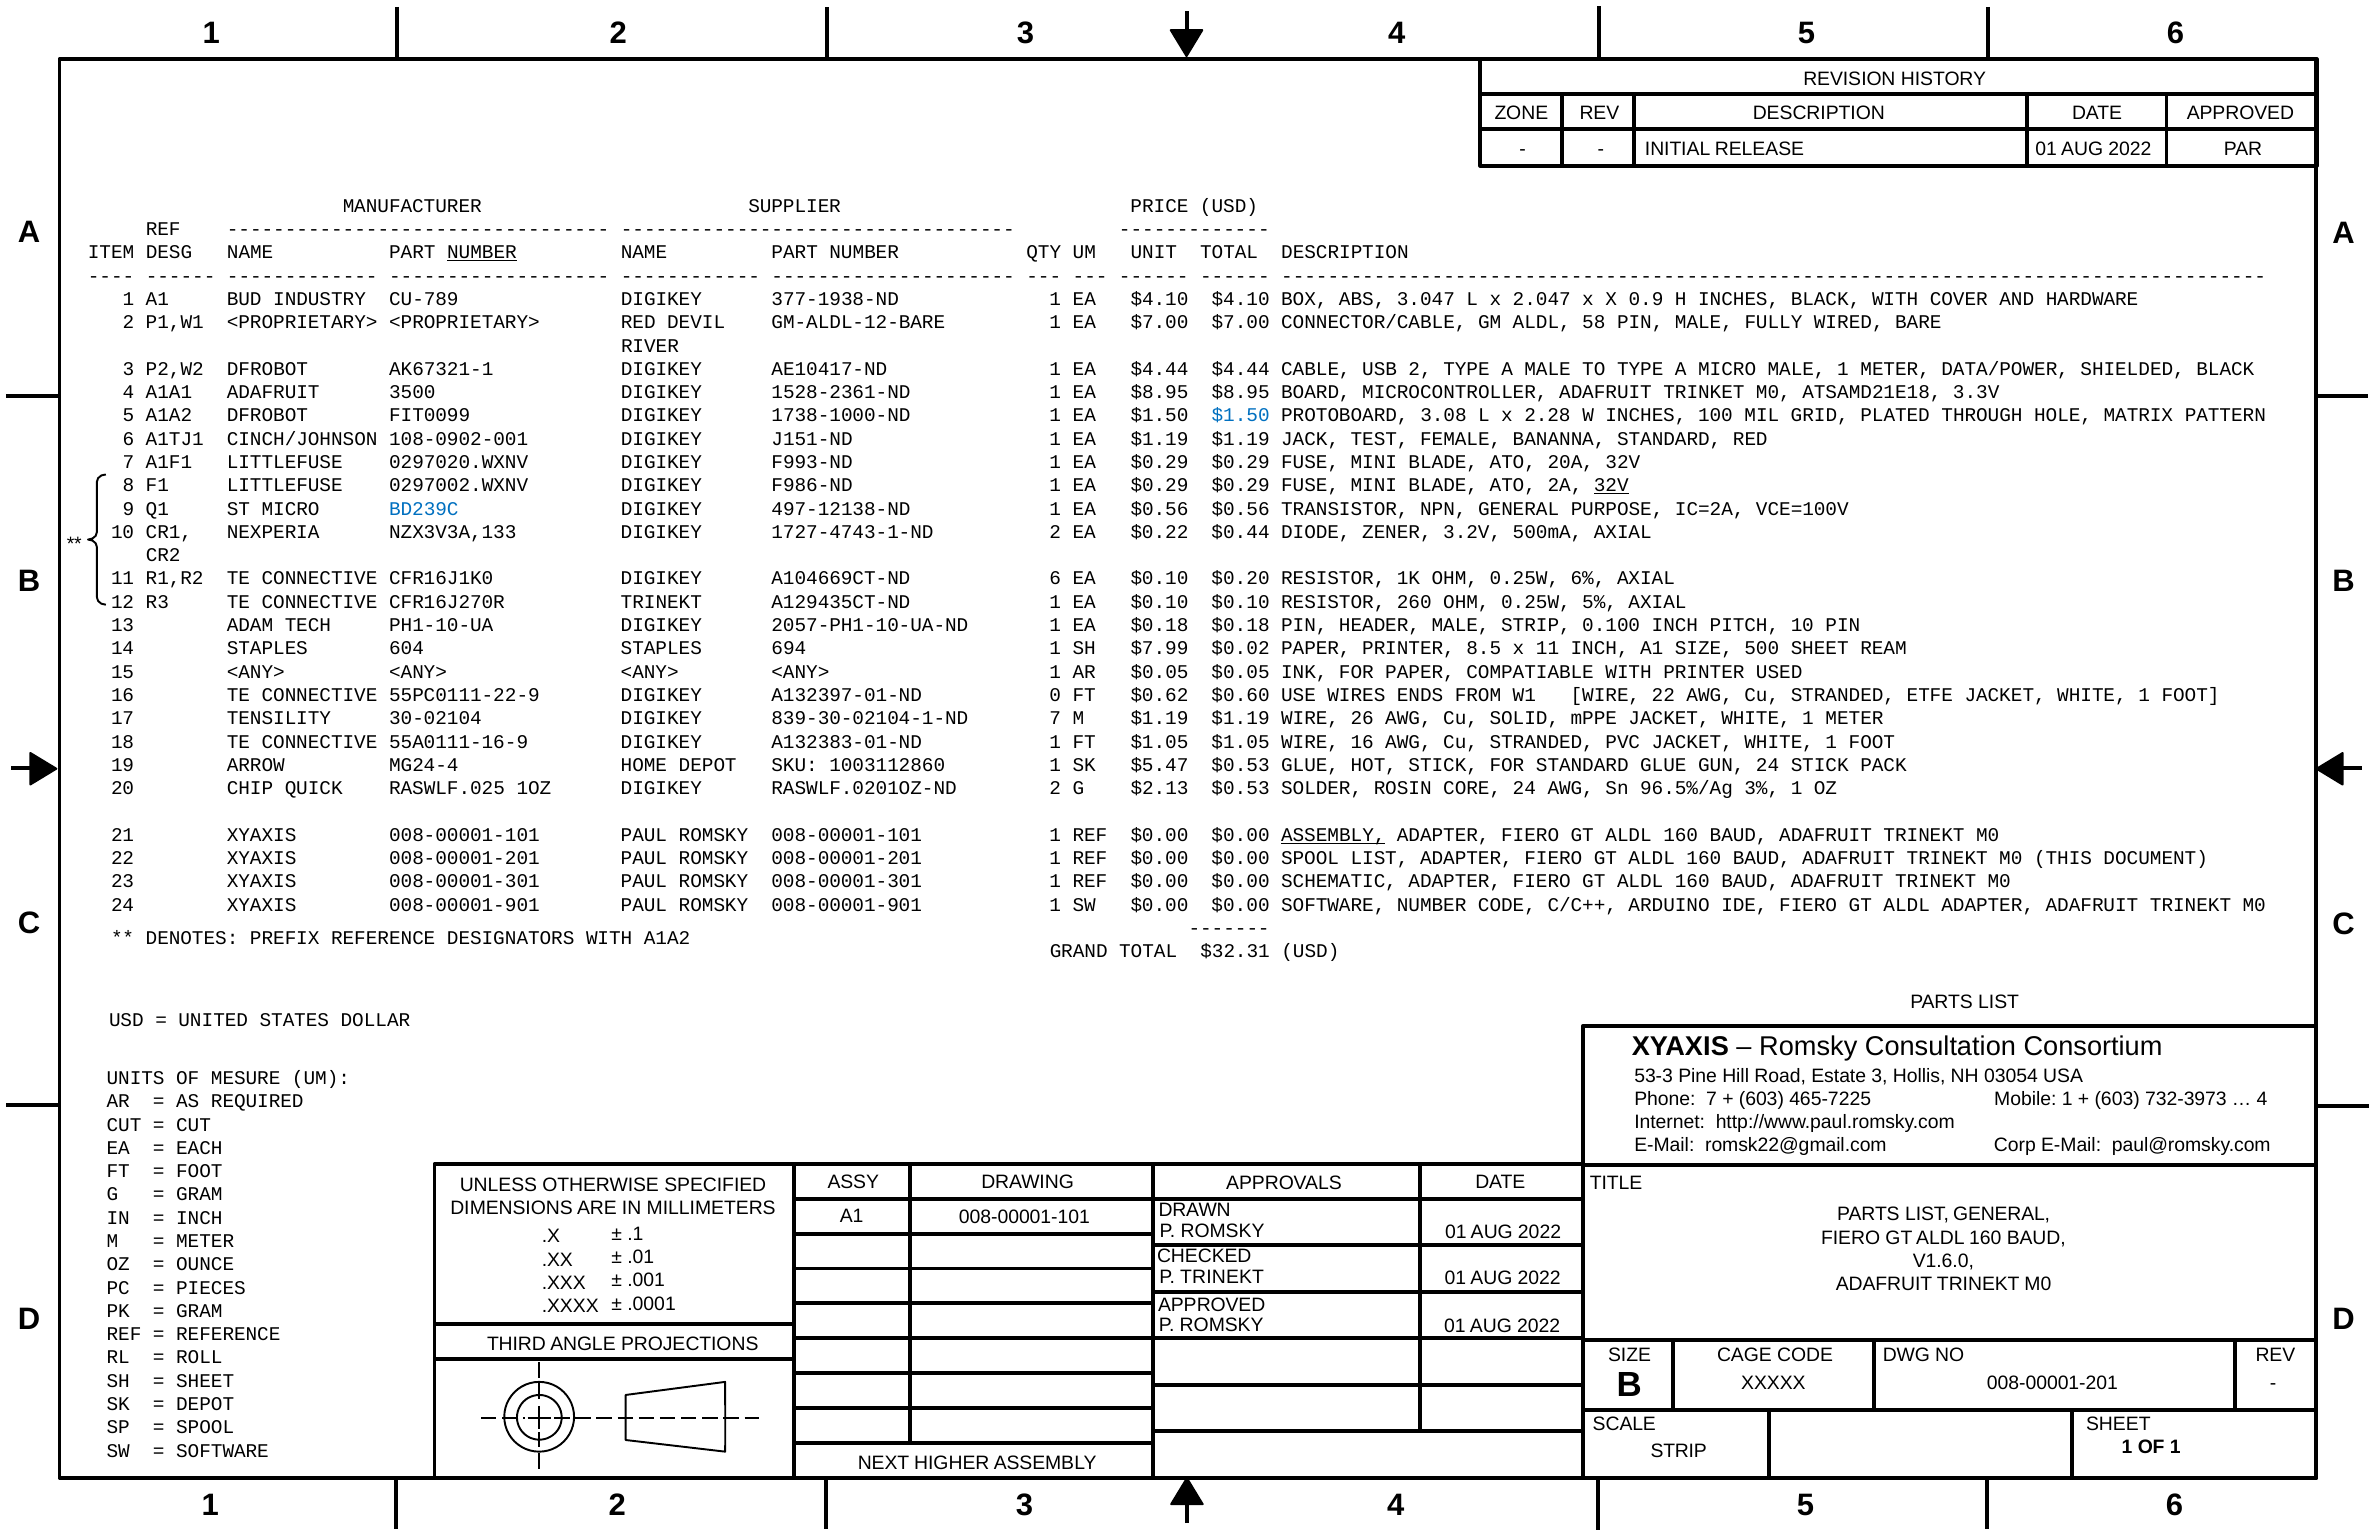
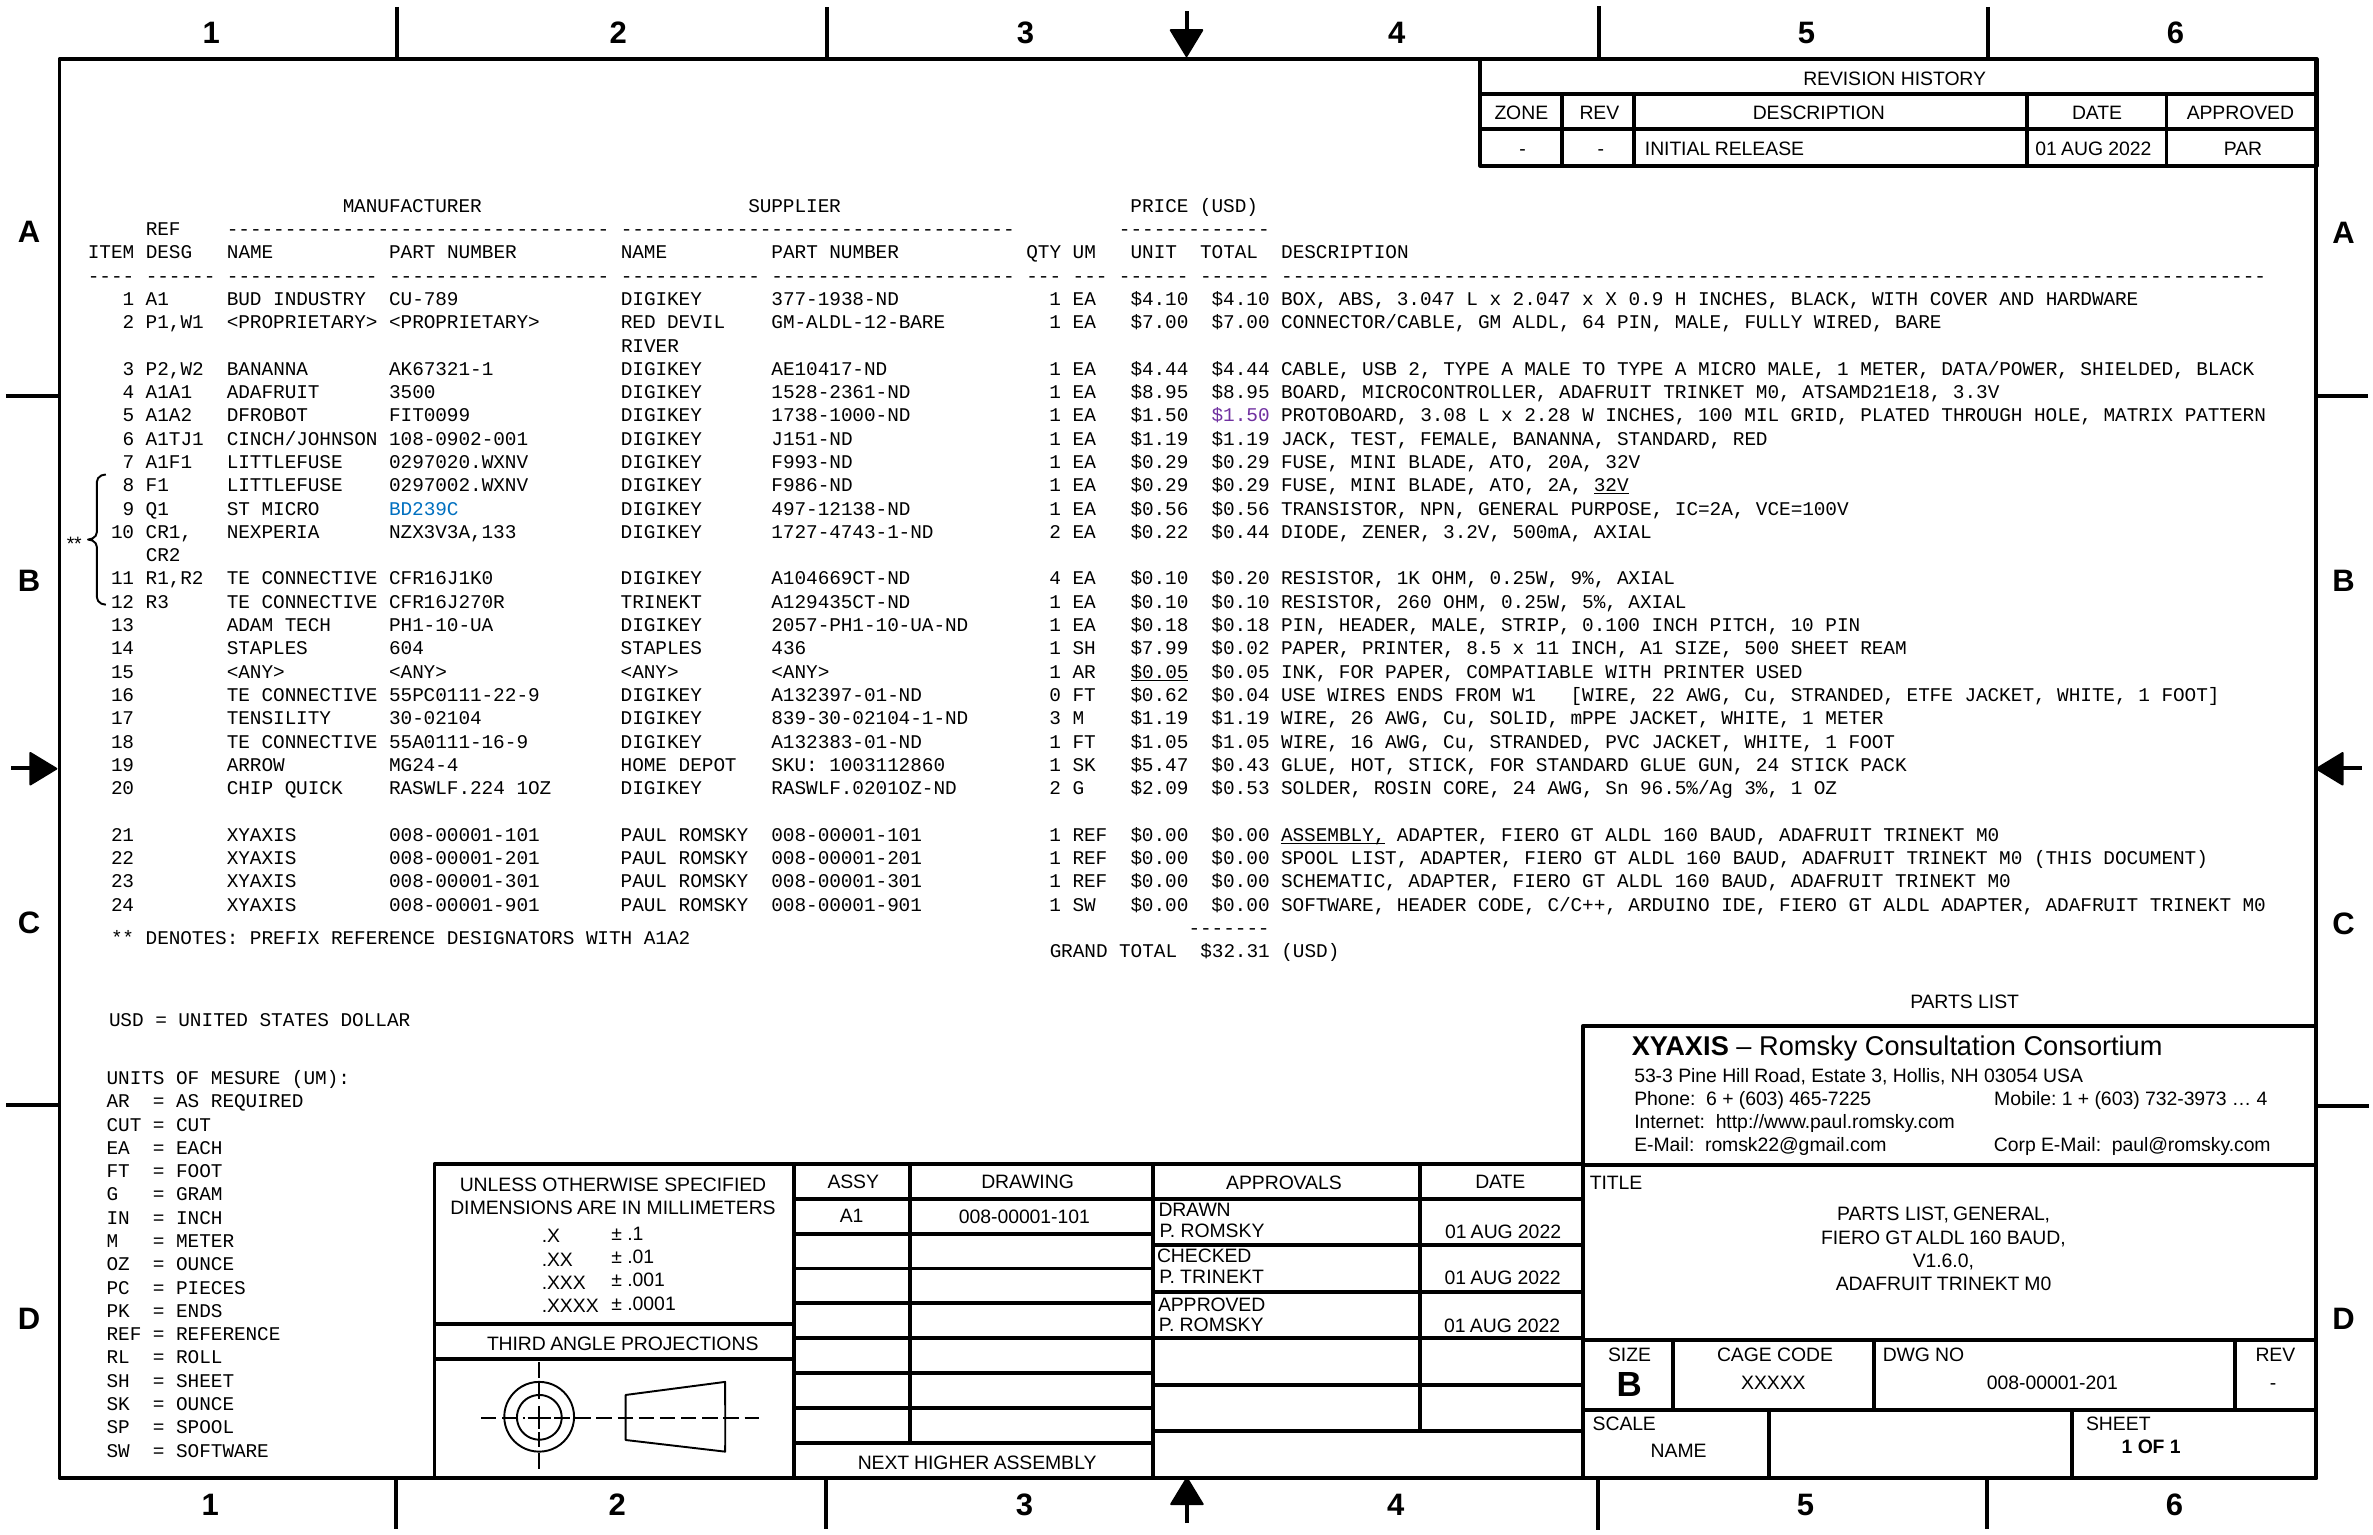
NUMBER at (482, 253) underline: present -> none
58: 58 -> 64
P2,W2 DFROBOT: DFROBOT -> BANANNA
$1.50 at (1241, 416) colour: blue -> purple
A104669CT-ND 6: 6 -> 4
6%: 6% -> 9%
694: 694 -> 436
$0.05 at (1160, 672) underline: none -> present
$0.60: $0.60 -> $0.04
839-30-02104-1-ND 7: 7 -> 3
$5.47 $0.53: $0.53 -> $0.43
RASWLF.025: RASWLF.025 -> RASWLF.224
$2.13: $2.13 -> $2.09
SOFTWARE NUMBER: NUMBER -> HEADER
7 at (1712, 1099): 7 -> 6
GRAM at (199, 1311): GRAM -> ENDS
DEPOT at (205, 1405): DEPOT -> OUNCE
STRIP at (1679, 1452): STRIP -> NAME
